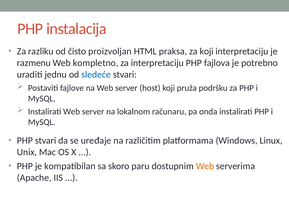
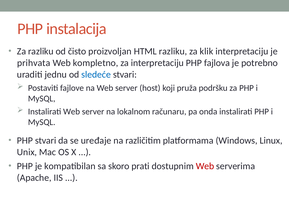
HTML praksa: praksa -> razliku
za koji: koji -> klik
razmenu: razmenu -> prihvata
paru: paru -> prati
Web at (205, 166) colour: orange -> red
